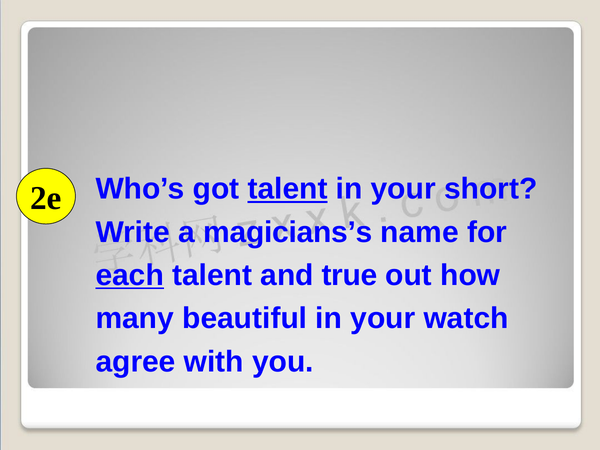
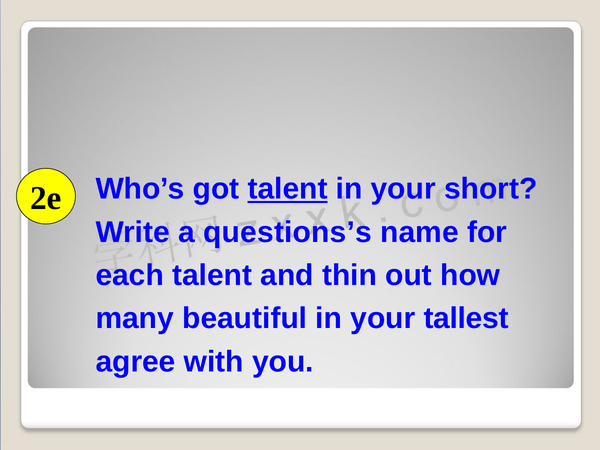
magicians’s: magicians’s -> questions’s
each underline: present -> none
true: true -> thin
watch: watch -> tallest
